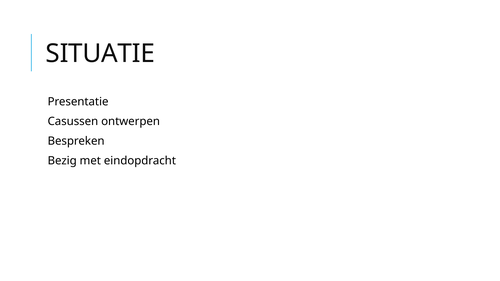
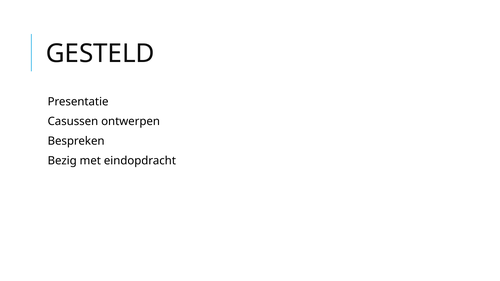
SITUATIE: SITUATIE -> GESTELD
